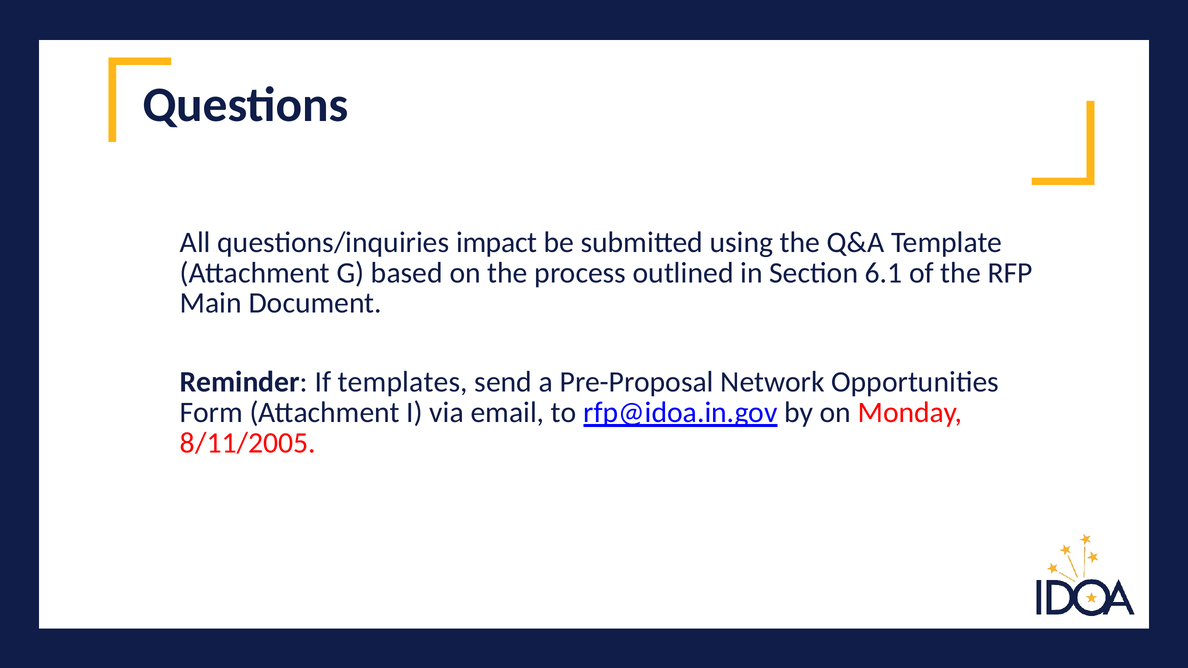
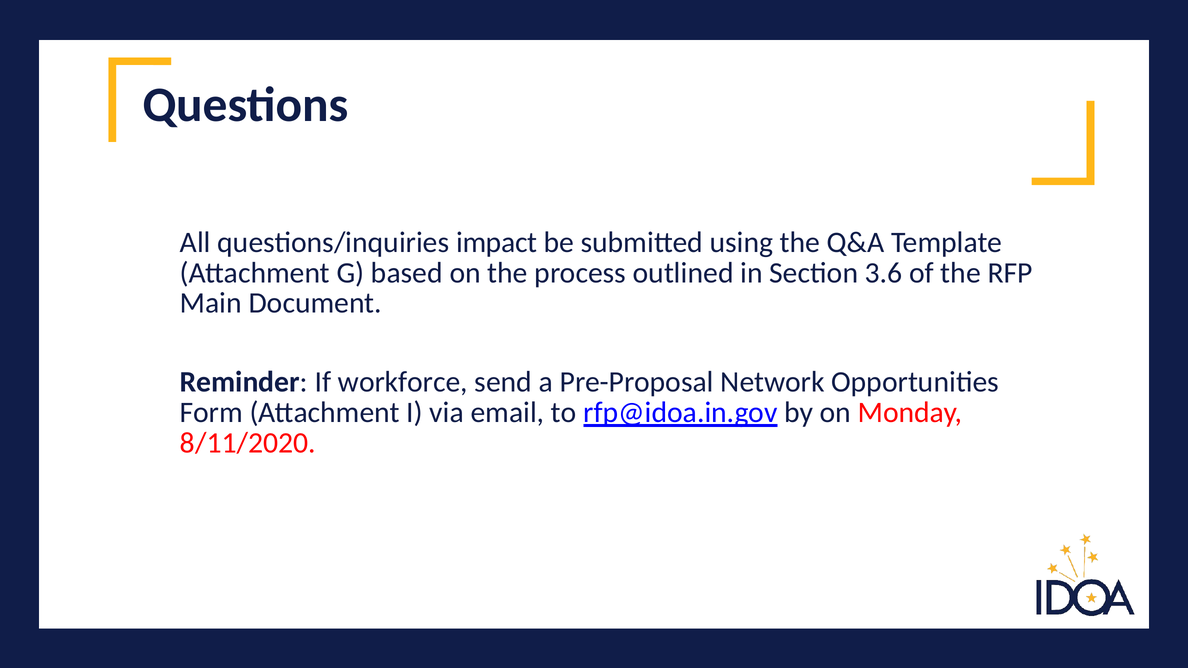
6.1: 6.1 -> 3.6
templates: templates -> workforce
8/11/2005: 8/11/2005 -> 8/11/2020
